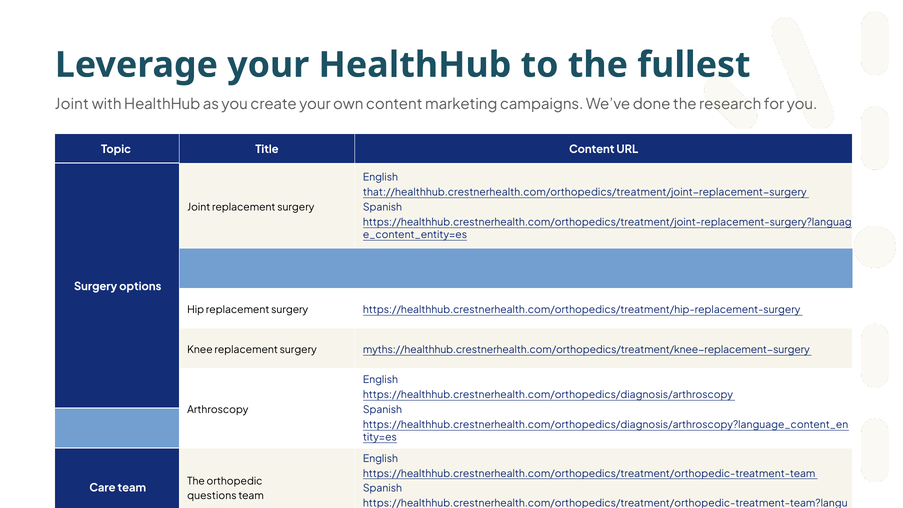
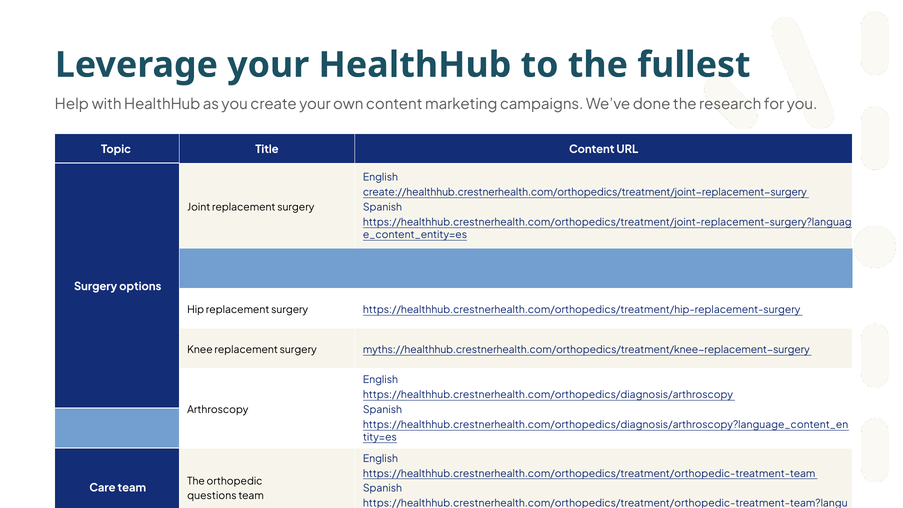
Joint at (72, 104): Joint -> Help
that://healthhub.crestnerhealth.com/orthopedics/treatment/joint-replacement-surgery: that://healthhub.crestnerhealth.com/orthopedics/treatment/joint-replacement-surgery -> create://healthhub.crestnerhealth.com/orthopedics/treatment/joint-replacement-surgery
